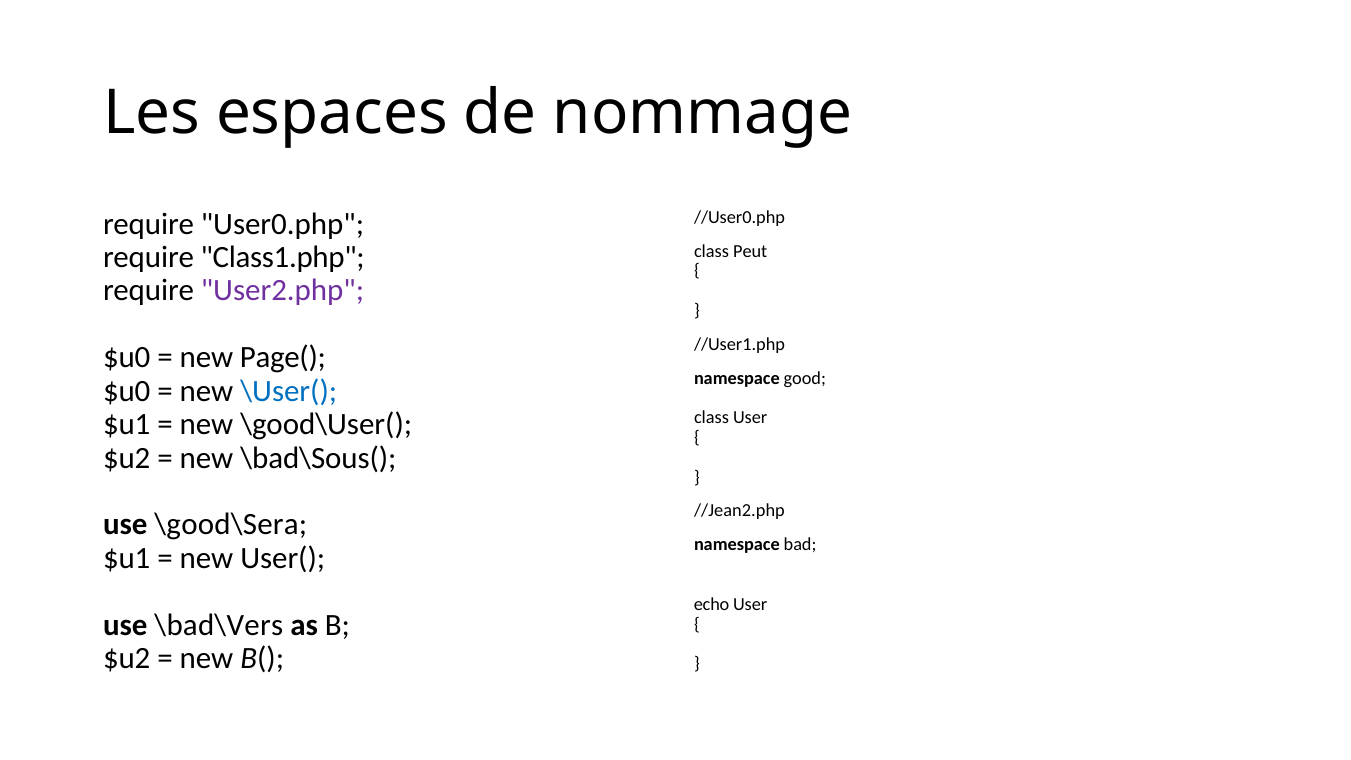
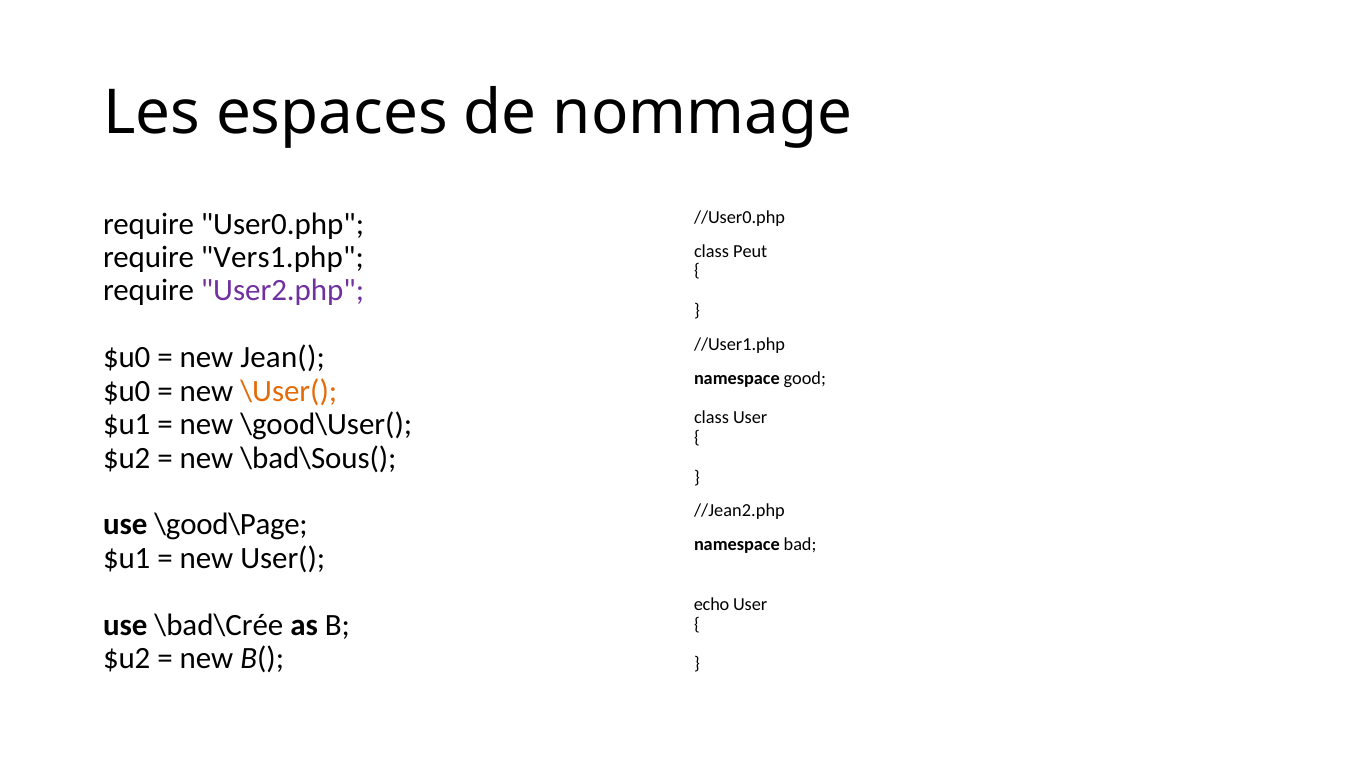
Class1.php: Class1.php -> Vers1.php
Page(: Page( -> Jean(
\User( colour: blue -> orange
\good\Sera: \good\Sera -> \good\Page
\bad\Vers: \bad\Vers -> \bad\Crée
